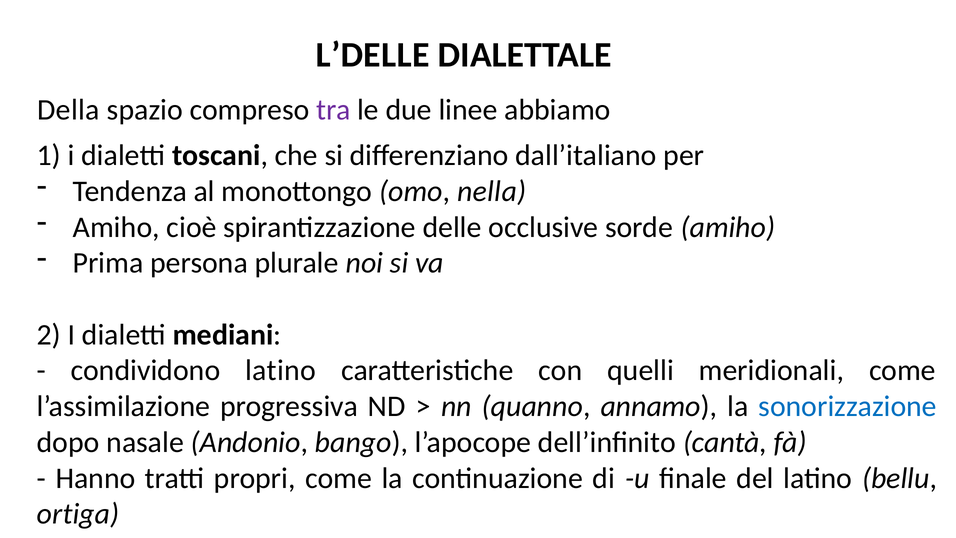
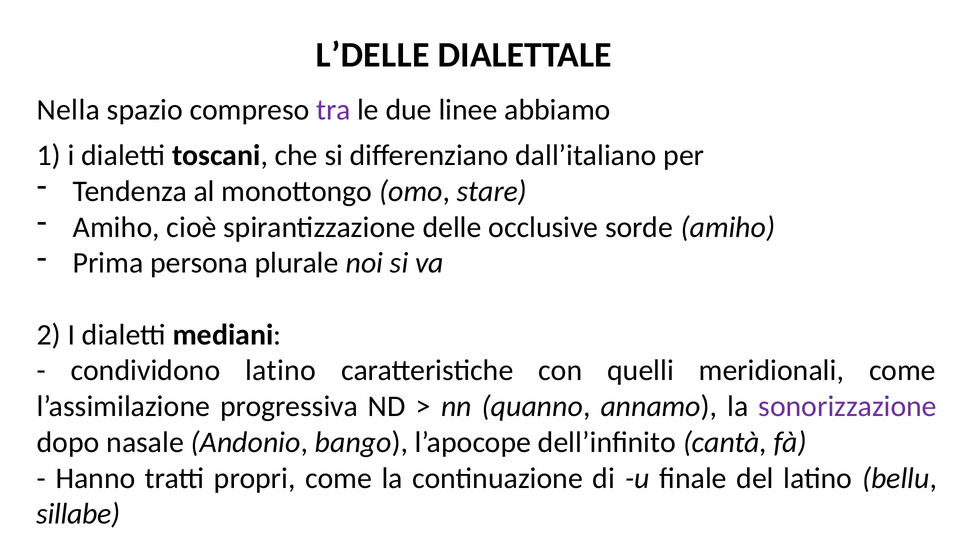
Della: Della -> Nella
nella: nella -> stare
sonorizzazione colour: blue -> purple
ortiga: ortiga -> sillabe
